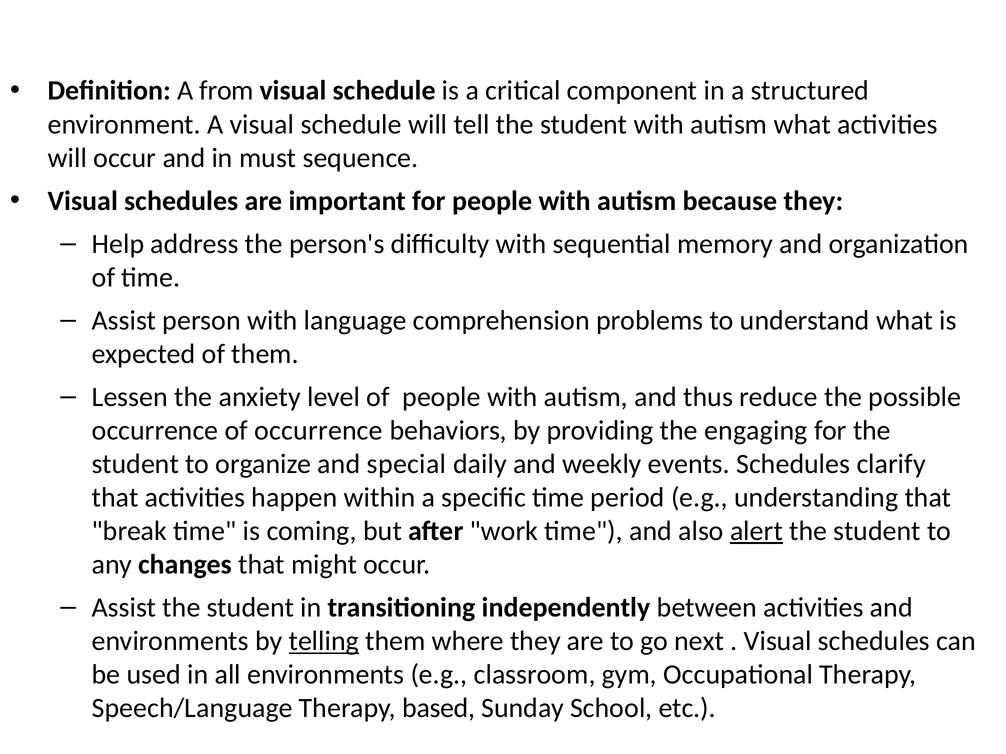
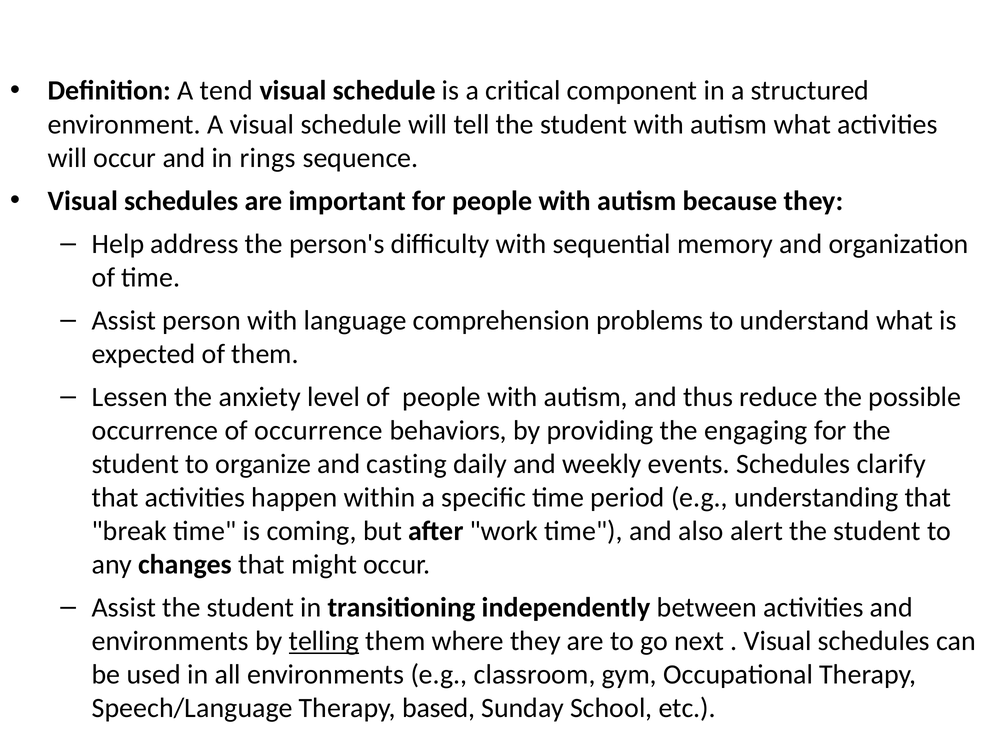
from: from -> tend
must: must -> rings
special: special -> casting
alert underline: present -> none
